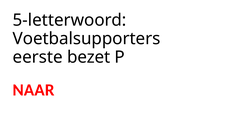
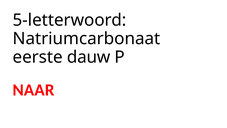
Voetbalsupporters: Voetbalsupporters -> Natriumcarbonaat
bezet: bezet -> dauw
